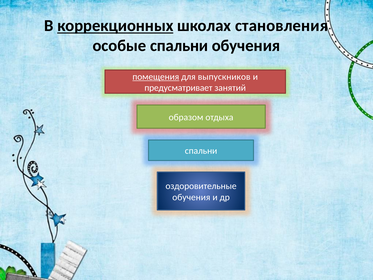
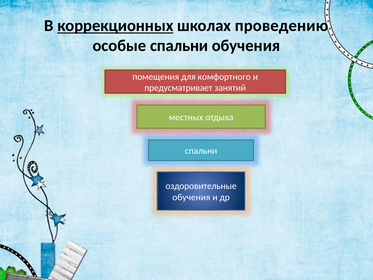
становления: становления -> проведению
помещения underline: present -> none
выпускников: выпускников -> комфортного
образом: образом -> местных
